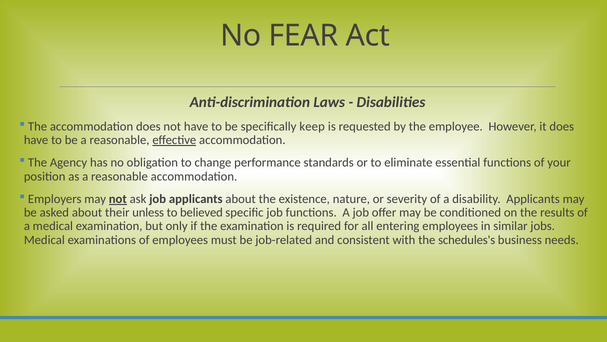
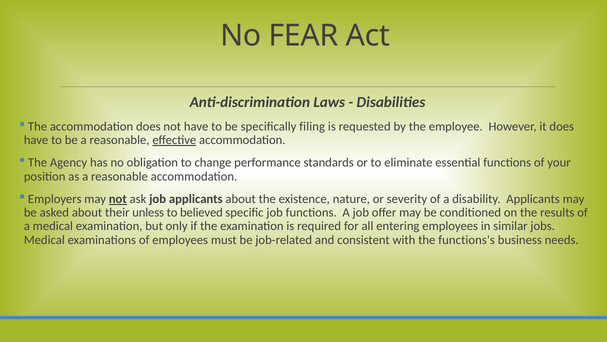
keep: keep -> filing
schedules's: schedules's -> functions's
